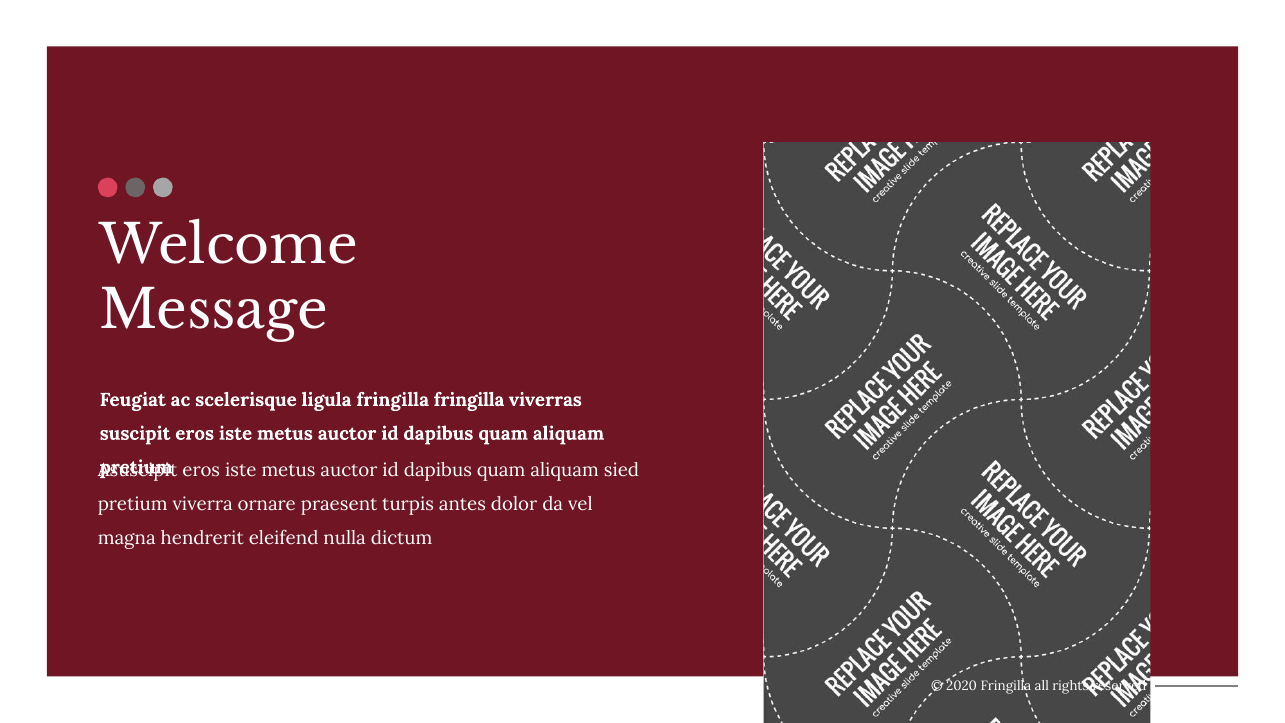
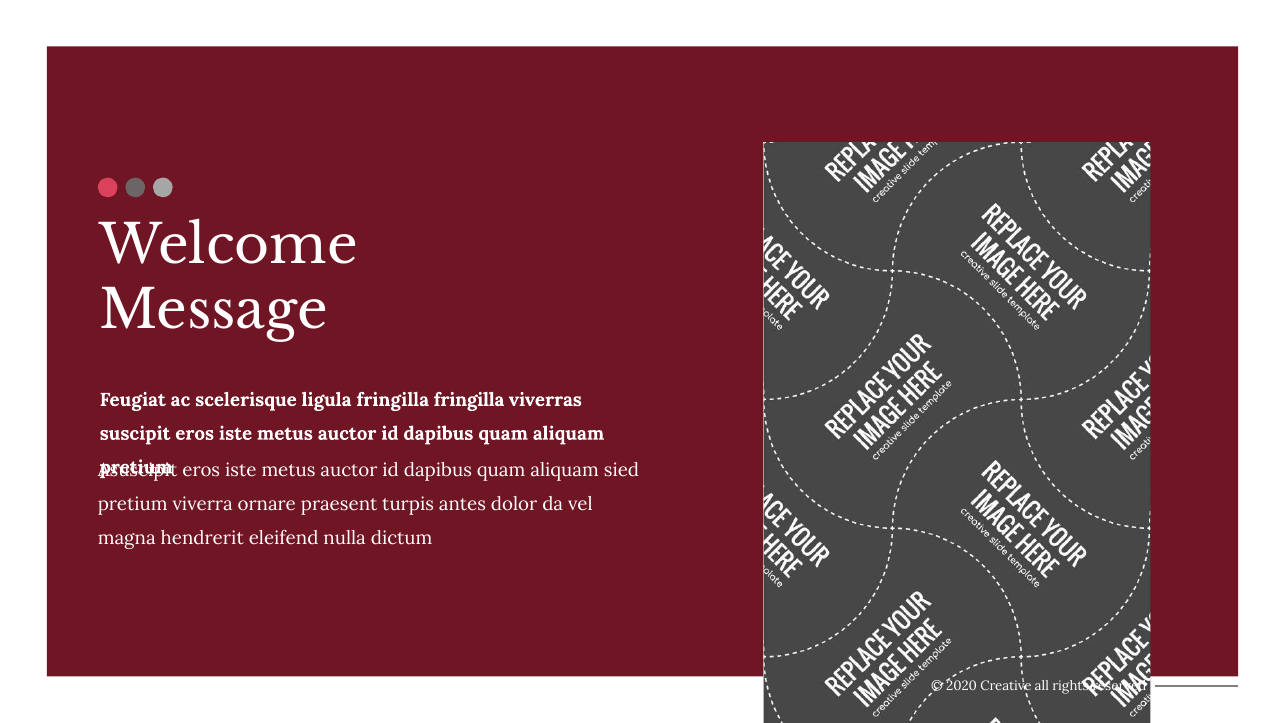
2020 Fringilla: Fringilla -> Creative
